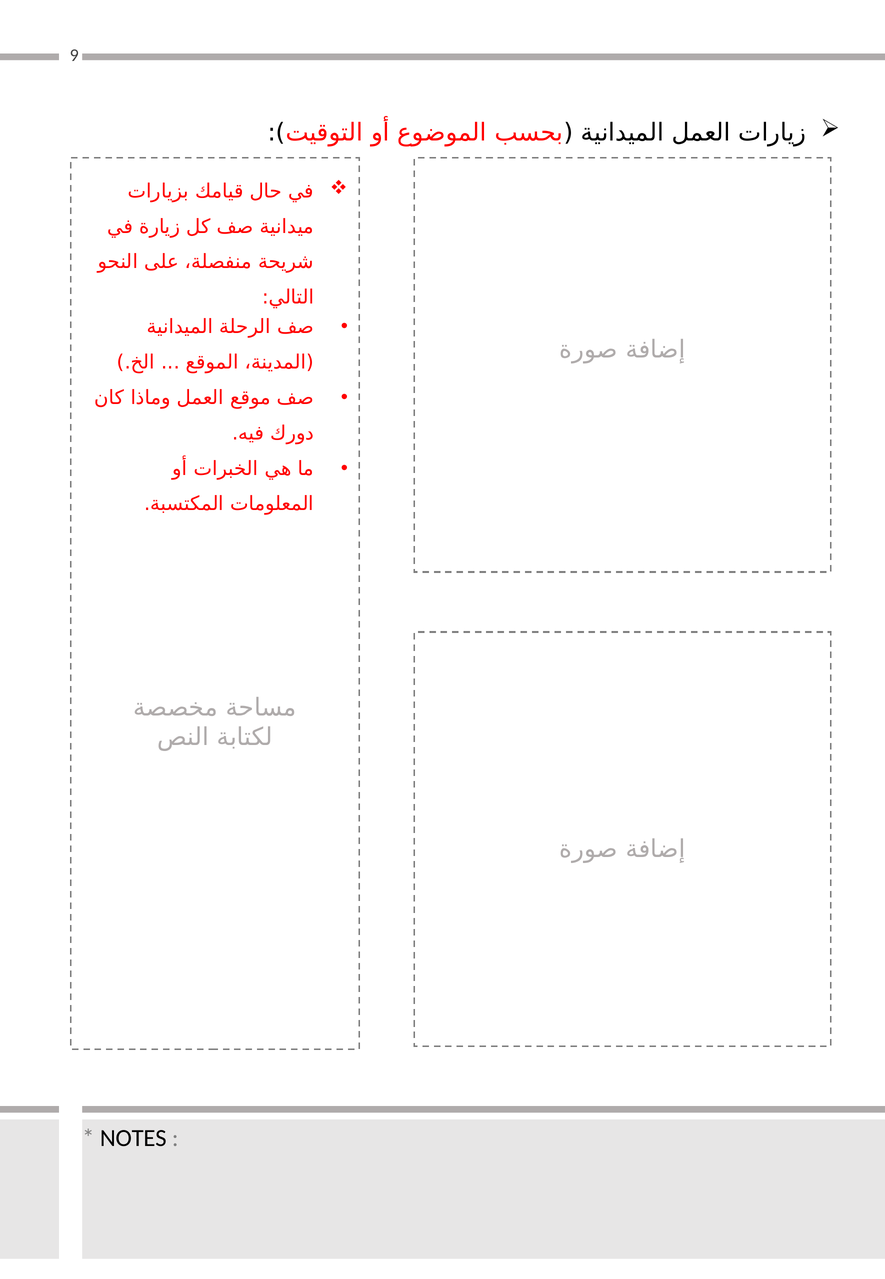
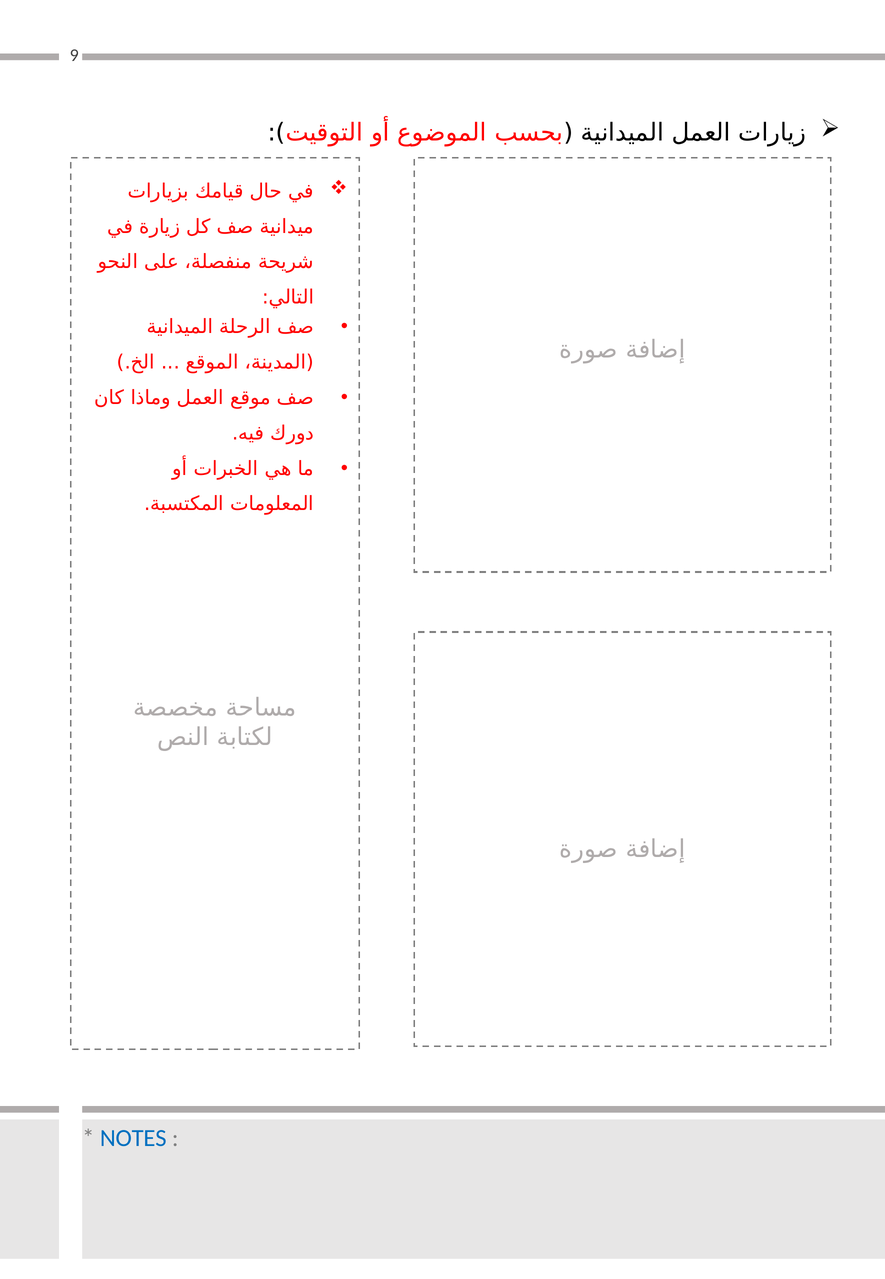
NOTES colour: black -> blue
